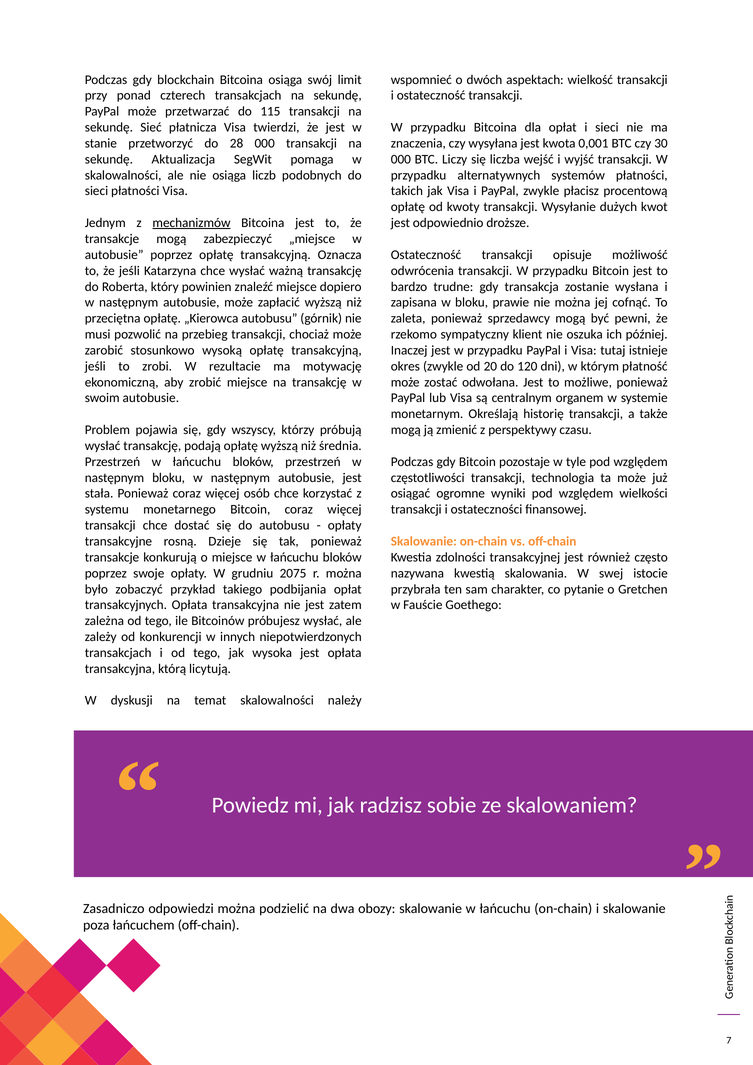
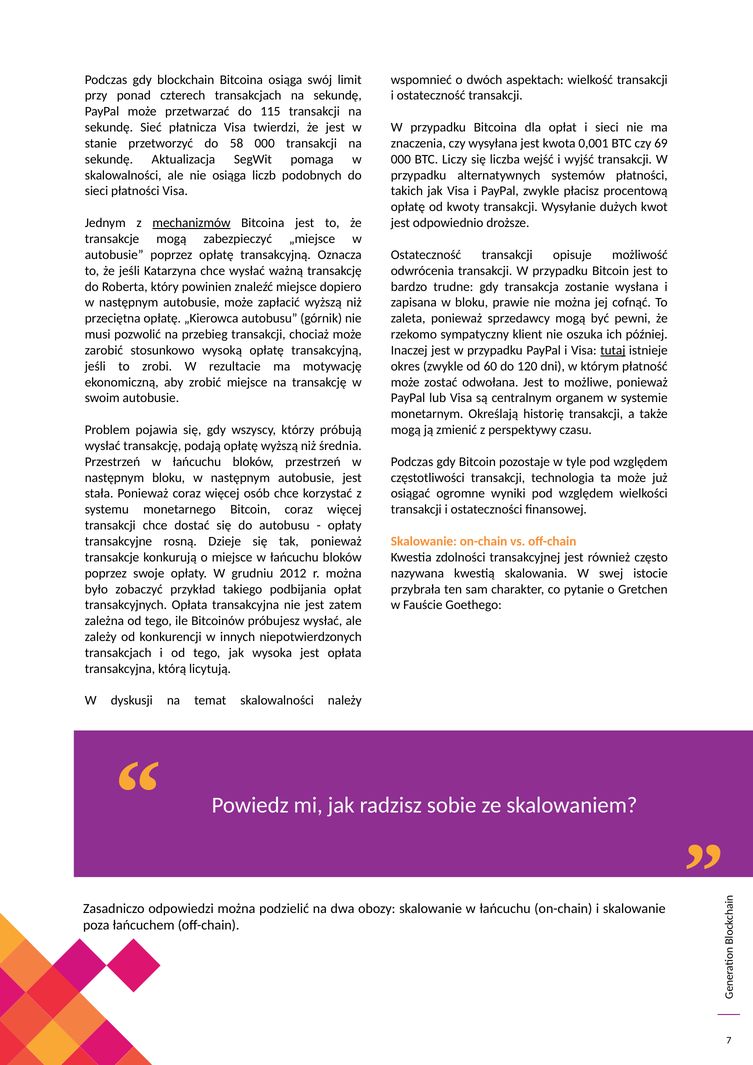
28: 28 -> 58
30: 30 -> 69
tutaj underline: none -> present
20: 20 -> 60
2075: 2075 -> 2012
